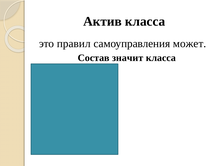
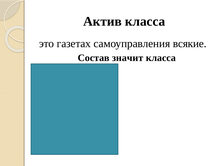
правил: правил -> газетах
может: может -> всякие
